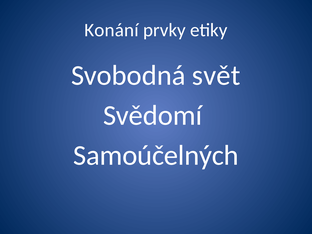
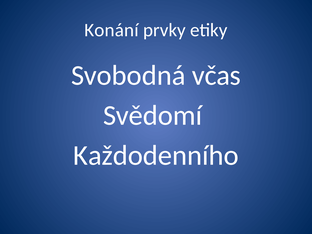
svět: svět -> včas
Samoúčelných: Samoúčelných -> Každodenního
